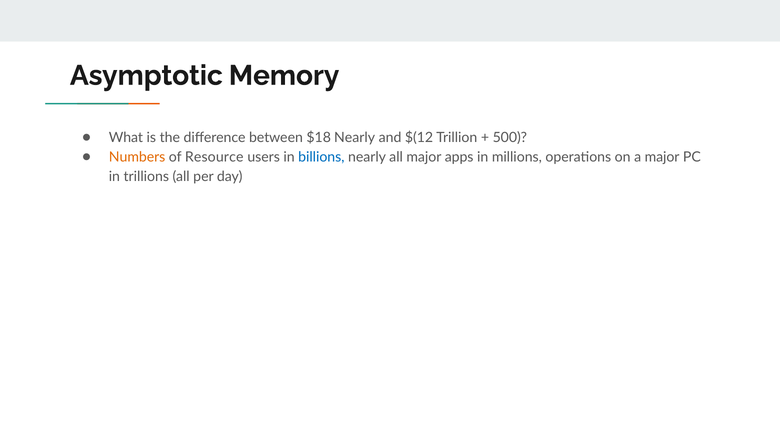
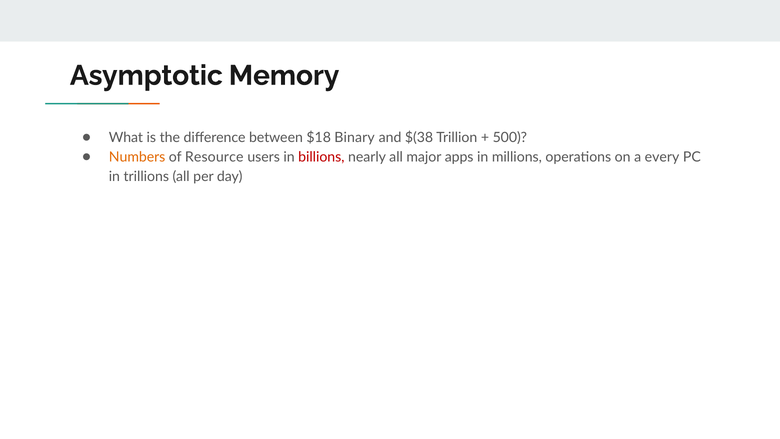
$18 Nearly: Nearly -> Binary
$(12: $(12 -> $(38
billions colour: blue -> red
a major: major -> every
